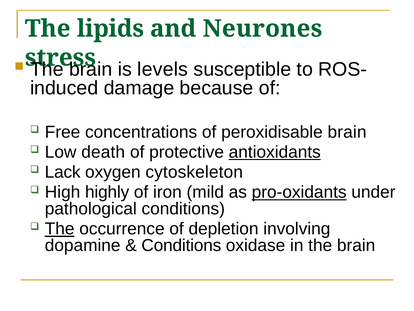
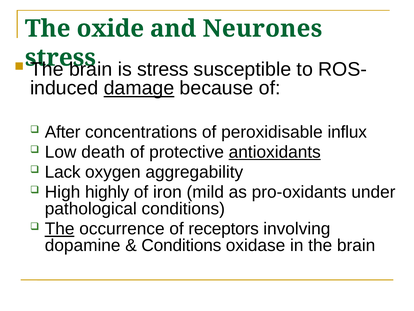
lipids: lipids -> oxide
is levels: levels -> stress
damage underline: none -> present
Free: Free -> After
peroxidisable brain: brain -> influx
cytoskeleton: cytoskeleton -> aggregability
pro-oxidants underline: present -> none
depletion: depletion -> receptors
